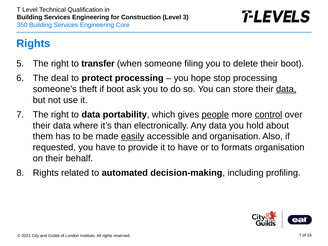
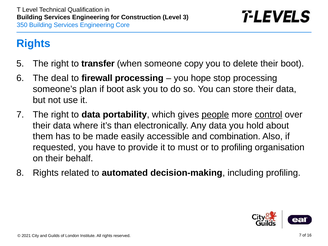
filing: filing -> copy
protect: protect -> firewall
theft: theft -> plan
data at (286, 89) underline: present -> none
easily underline: present -> none
and organisation: organisation -> combination
to have: have -> must
to formats: formats -> profiling
